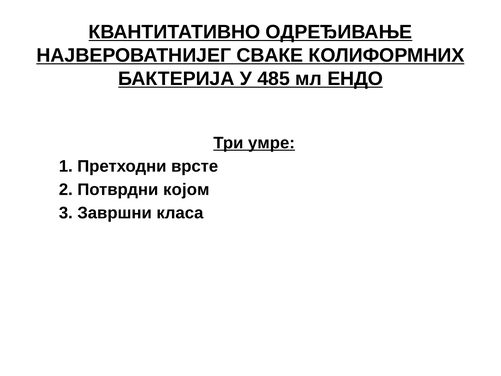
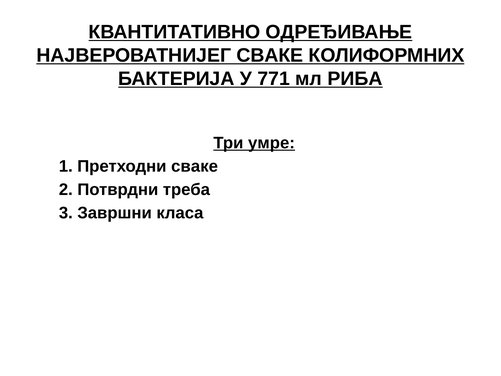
485: 485 -> 771
ЕНДО: ЕНДО -> РИБА
Претходни врсте: врсте -> сваке
којом: којом -> треба
